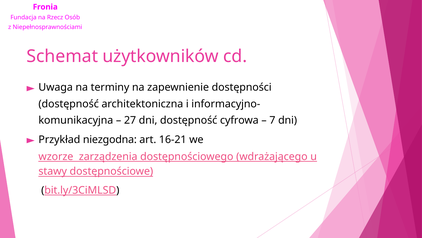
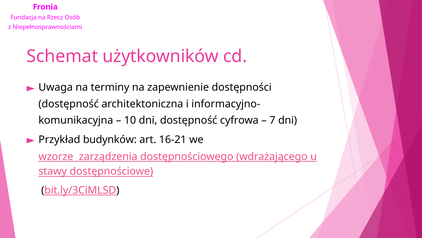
27: 27 -> 10
niezgodna: niezgodna -> budynków
